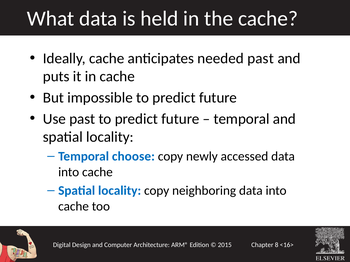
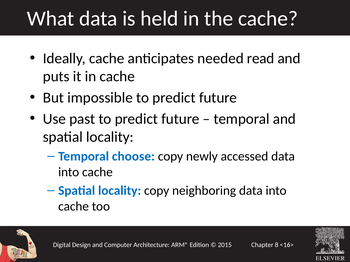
needed past: past -> read
